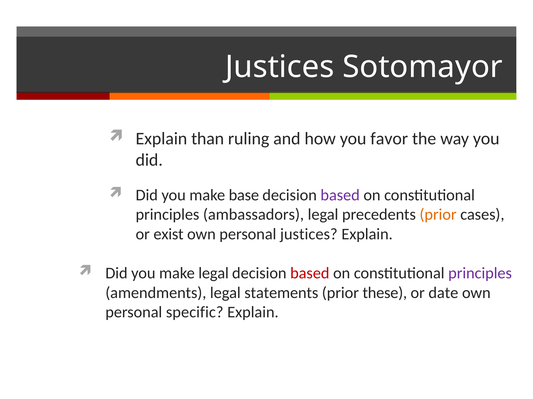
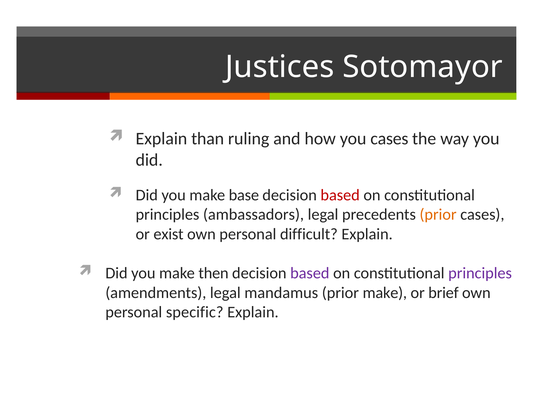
you favor: favor -> cases
based at (340, 195) colour: purple -> red
personal justices: justices -> difficult
make legal: legal -> then
based at (310, 274) colour: red -> purple
statements: statements -> mandamus
prior these: these -> make
date: date -> brief
